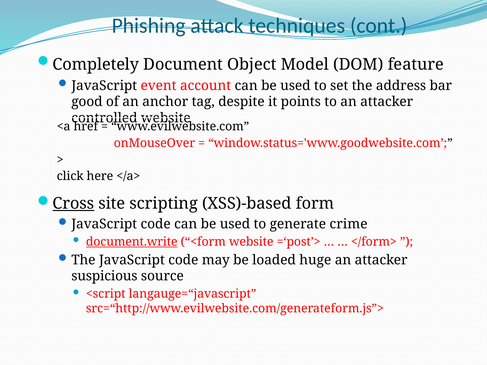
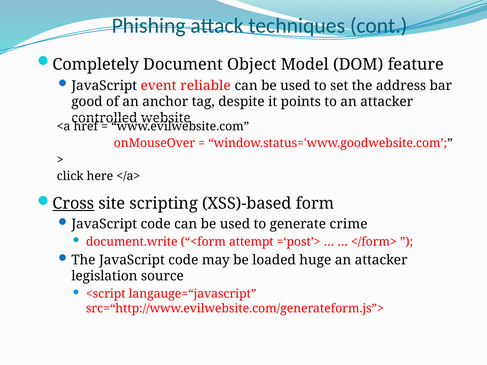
account: account -> reliable
document.write underline: present -> none
<form website: website -> attempt
suspicious: suspicious -> legislation
